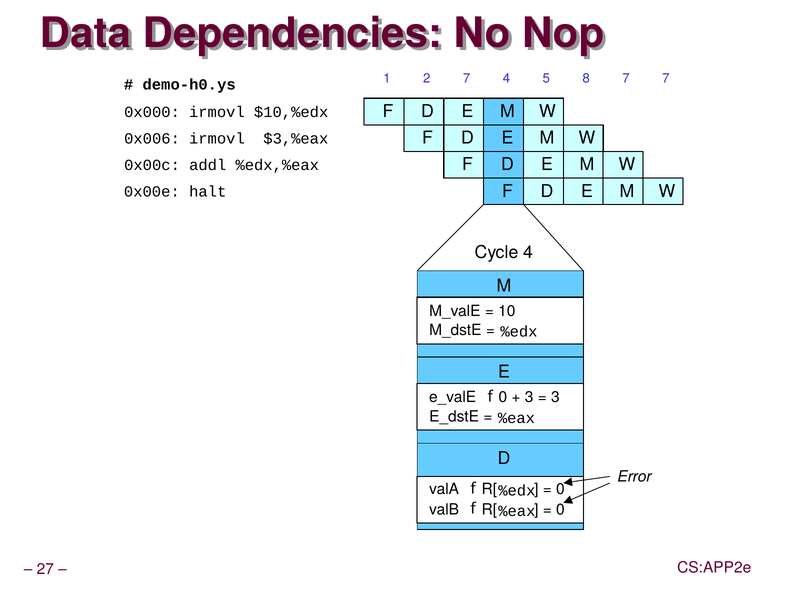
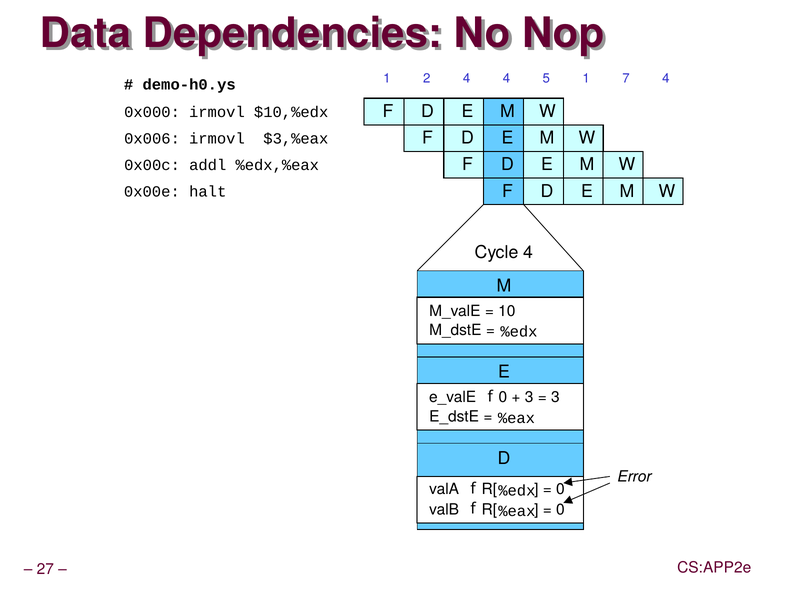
2 7: 7 -> 4
5 8: 8 -> 1
7 7: 7 -> 4
